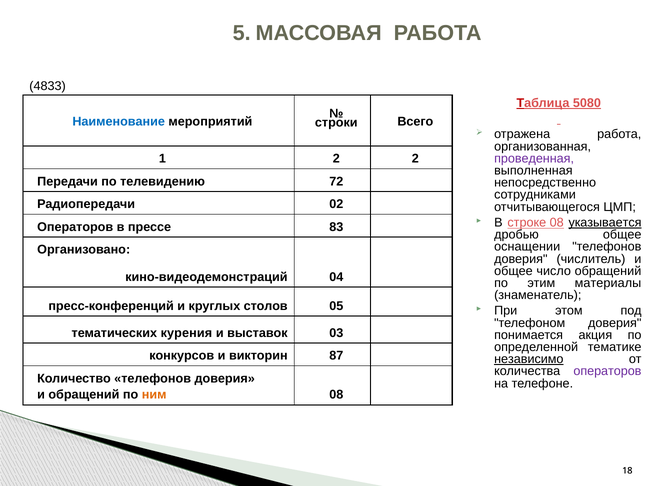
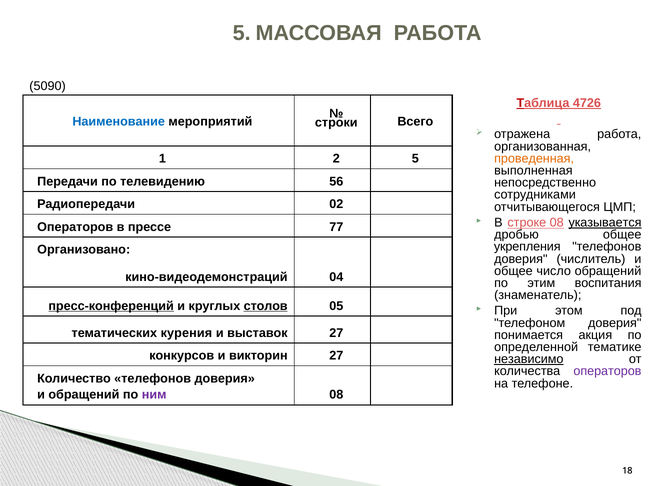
4833: 4833 -> 5090
5080: 5080 -> 4726
проведенная colour: purple -> orange
2 2: 2 -> 5
72: 72 -> 56
83: 83 -> 77
оснащении: оснащении -> укрепления
материалы: материалы -> воспитания
пресс-конференций underline: none -> present
столов underline: none -> present
выставок 03: 03 -> 27
викторин 87: 87 -> 27
ним colour: orange -> purple
